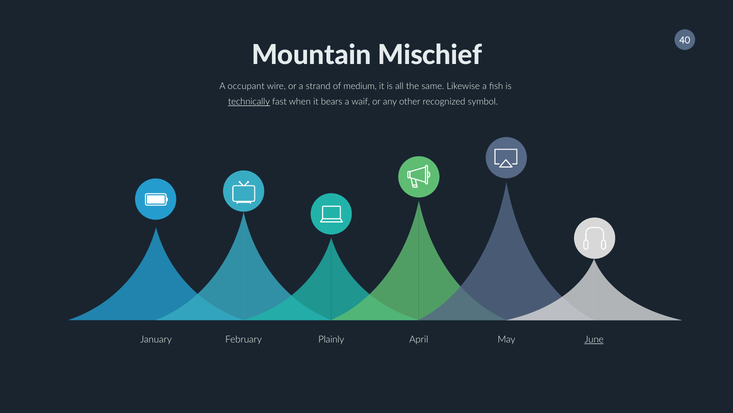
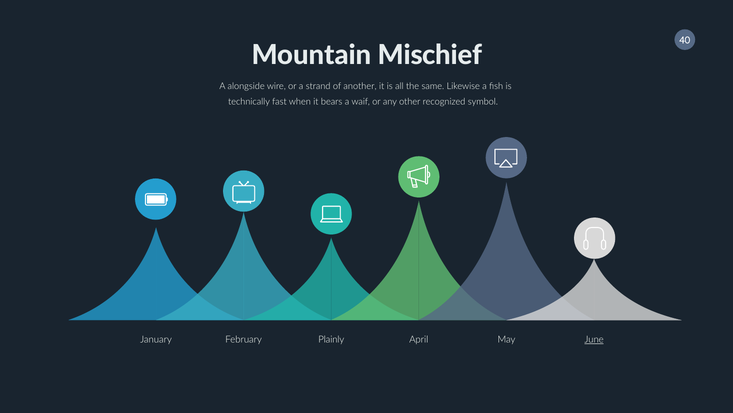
occupant: occupant -> alongside
medium: medium -> another
technically underline: present -> none
